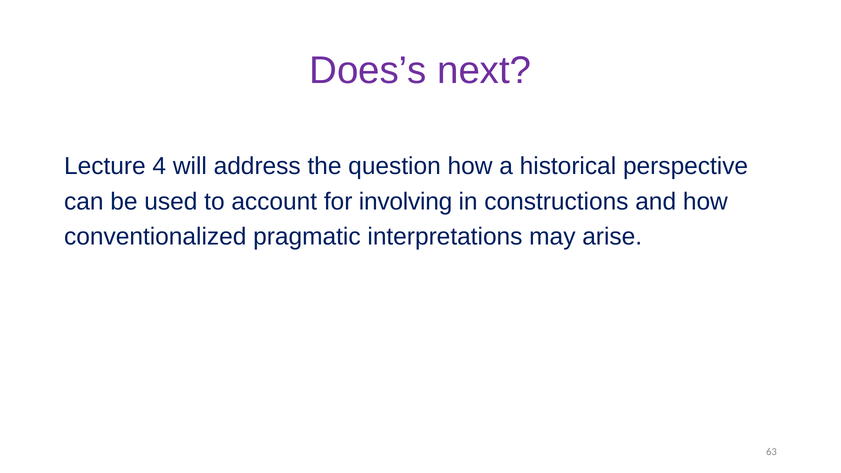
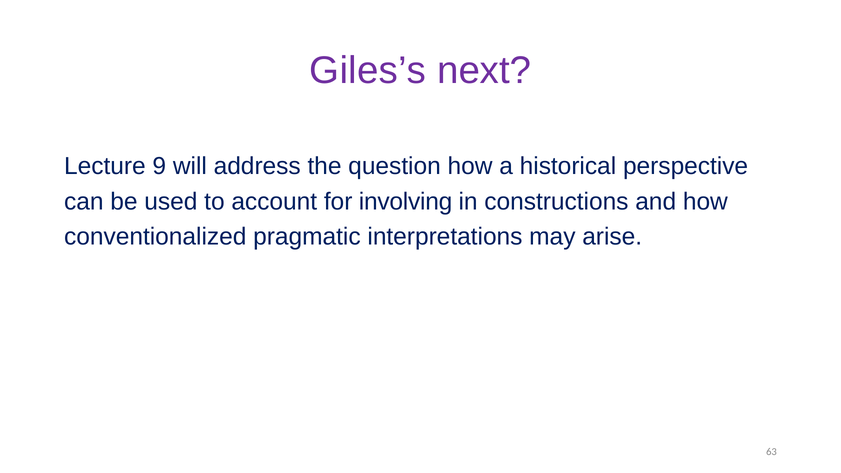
Does’s: Does’s -> Giles’s
4: 4 -> 9
